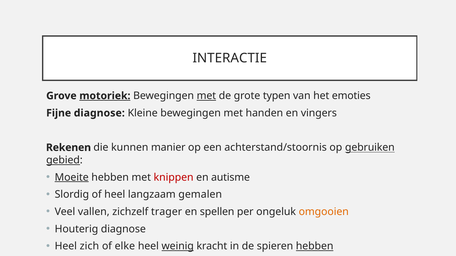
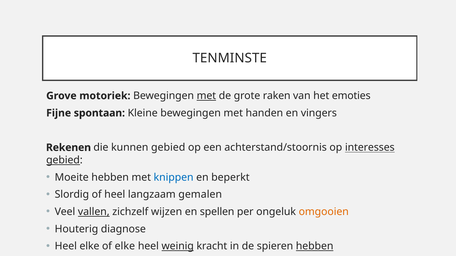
INTERACTIE: INTERACTIE -> TENMINSTE
motoriek underline: present -> none
typen: typen -> raken
Fijne diagnose: diagnose -> spontaan
kunnen manier: manier -> gebied
gebruiken: gebruiken -> interesses
Moeite underline: present -> none
knippen colour: red -> blue
autisme: autisme -> beperkt
vallen underline: none -> present
trager: trager -> wijzen
Heel zich: zich -> elke
